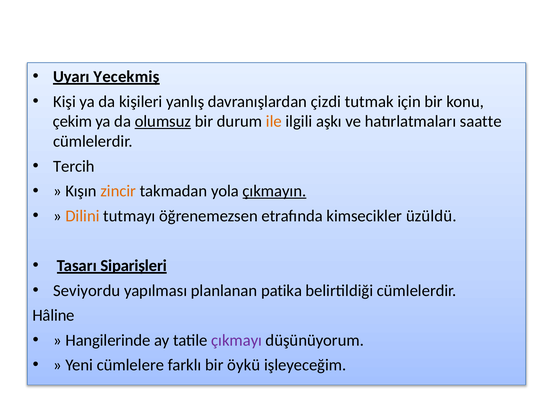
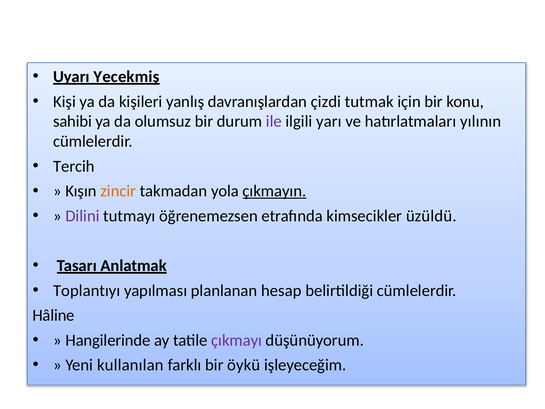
çekim: çekim -> sahibi
olumsuz underline: present -> none
ile colour: orange -> purple
aşkı: aşkı -> yarı
saatte: saatte -> yılının
Dilini colour: orange -> purple
Siparişleri: Siparişleri -> Anlatmak
Seviyordu: Seviyordu -> Toplantıyı
patika: patika -> hesap
cümlelere: cümlelere -> kullanılan
